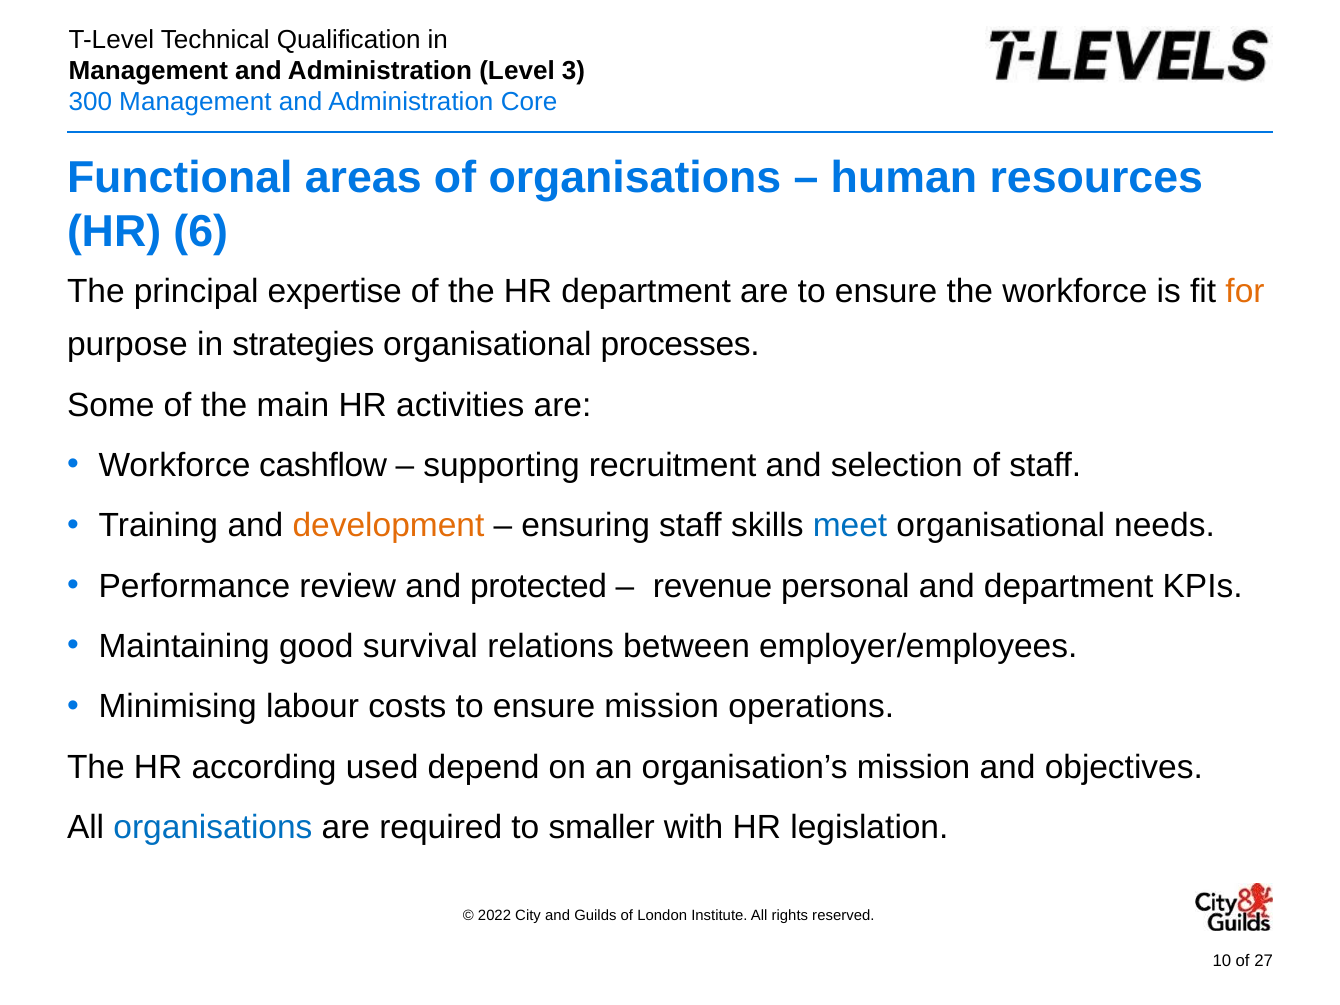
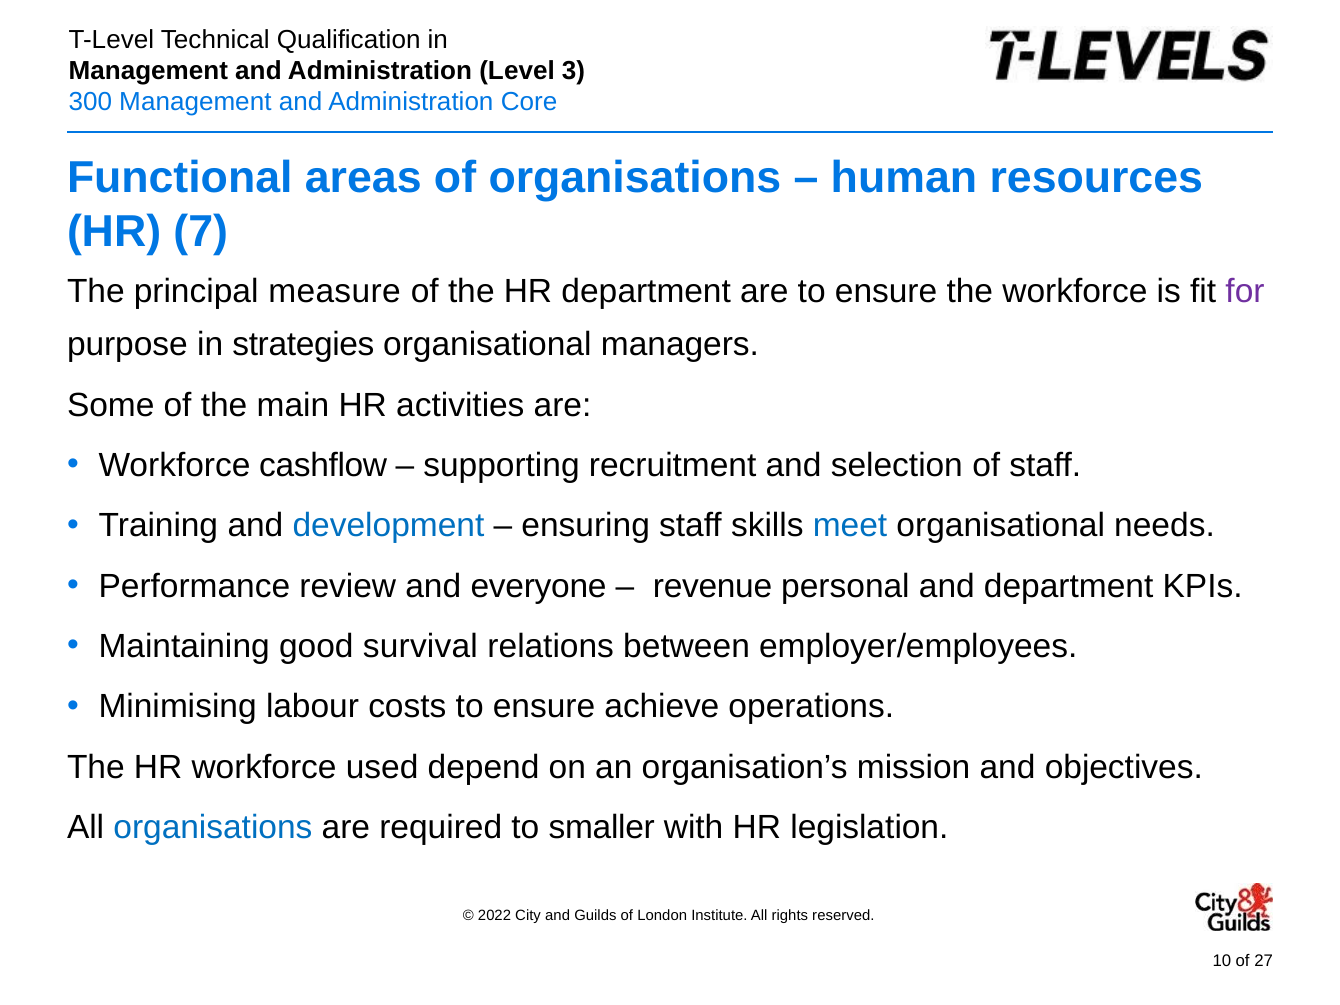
6: 6 -> 7
expertise: expertise -> measure
for colour: orange -> purple
processes: processes -> managers
development colour: orange -> blue
protected: protected -> everyone
ensure mission: mission -> achieve
HR according: according -> workforce
